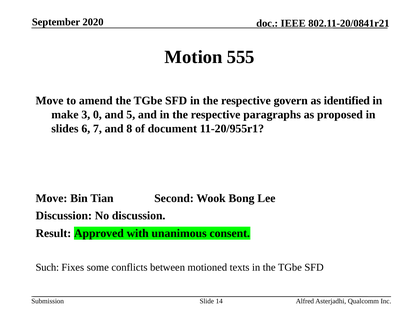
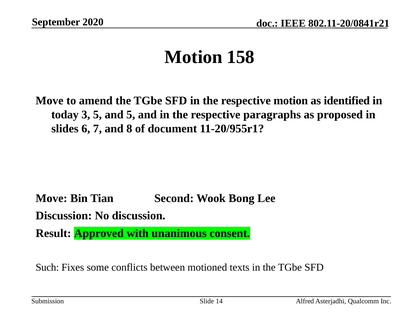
555: 555 -> 158
respective govern: govern -> motion
make: make -> today
3 0: 0 -> 5
